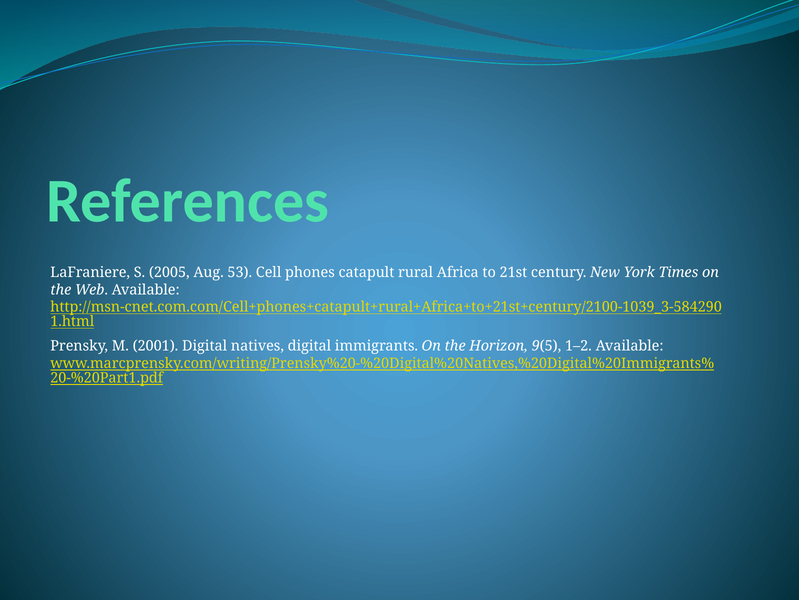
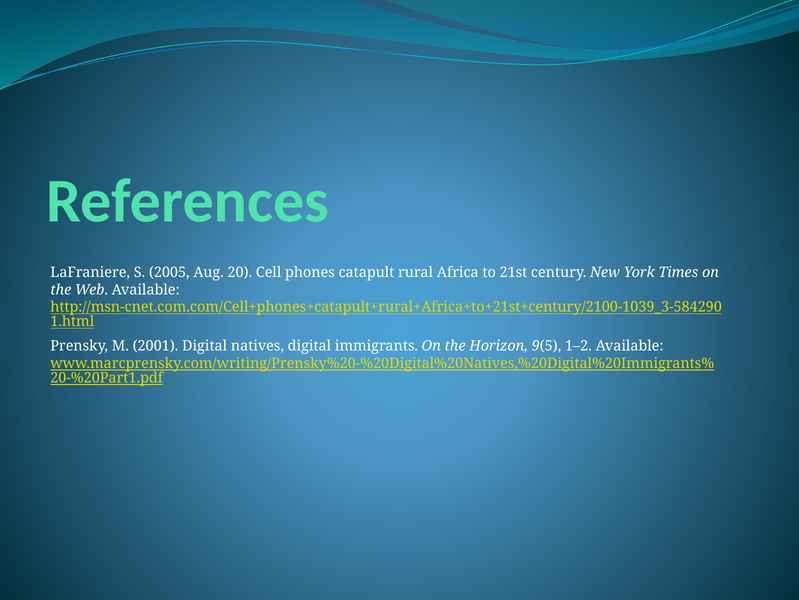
53: 53 -> 20
